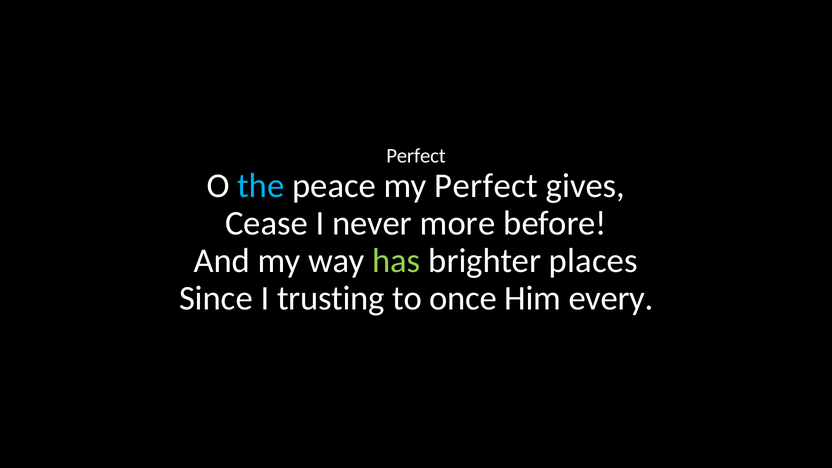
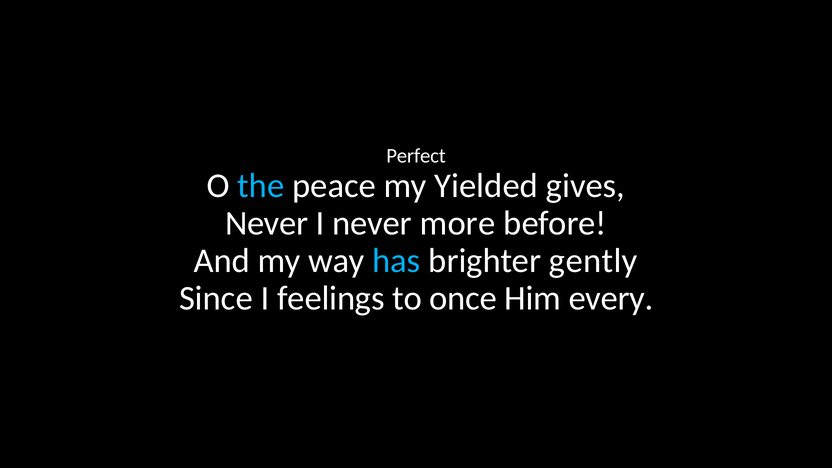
my Perfect: Perfect -> Yielded
Cease at (266, 223): Cease -> Never
has colour: light green -> light blue
places: places -> gently
trusting: trusting -> feelings
